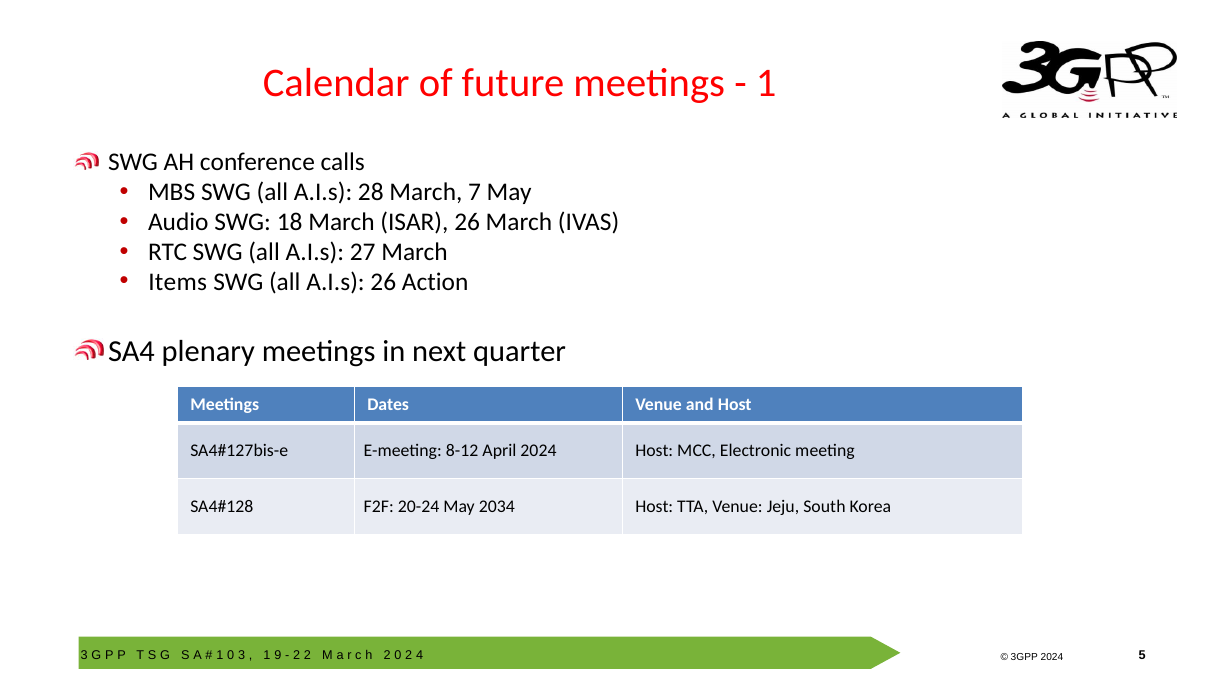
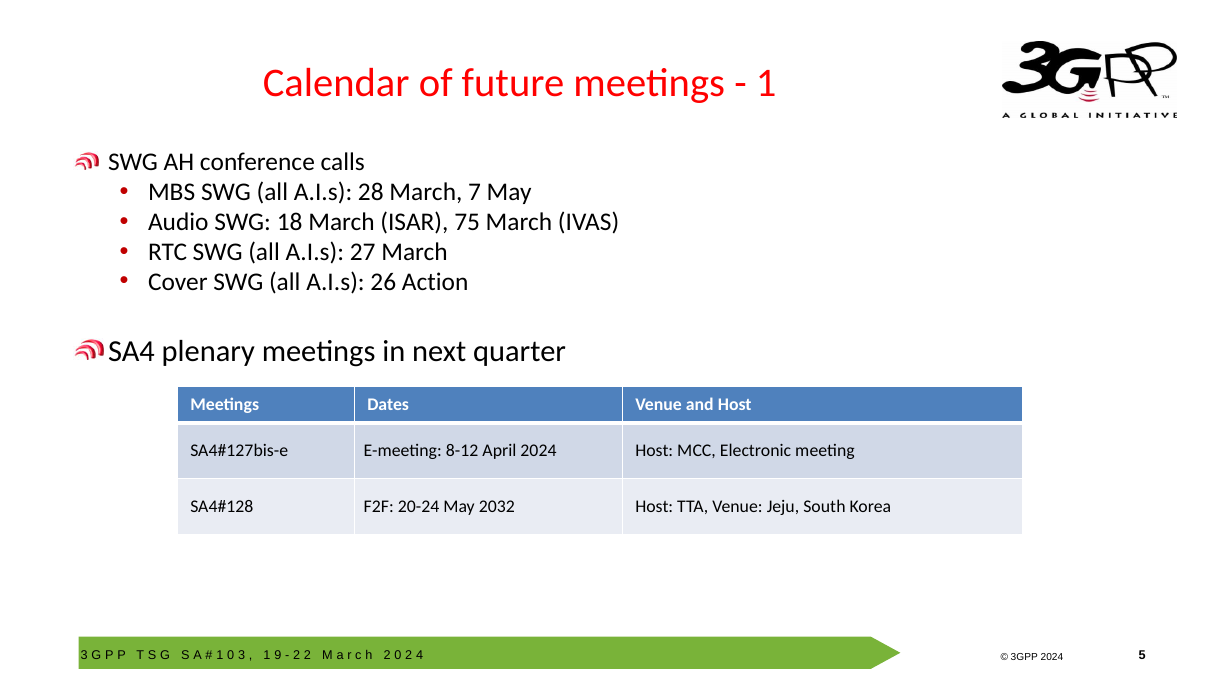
ISAR 26: 26 -> 75
Items: Items -> Cover
2034: 2034 -> 2032
